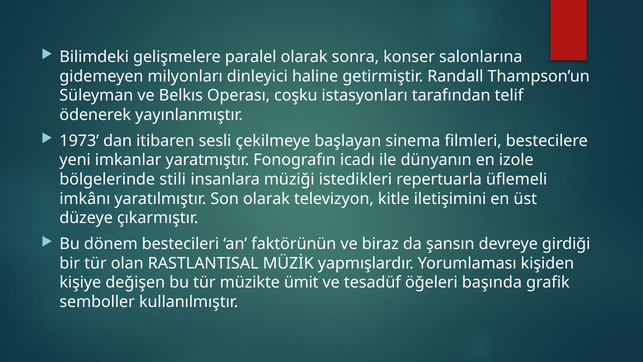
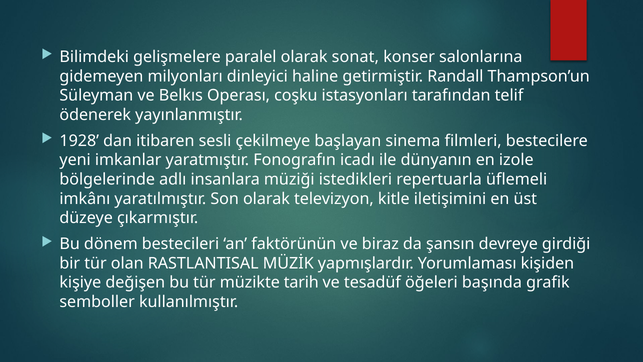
sonra: sonra -> sonat
1973: 1973 -> 1928
stili: stili -> adlı
ümit: ümit -> tarih
